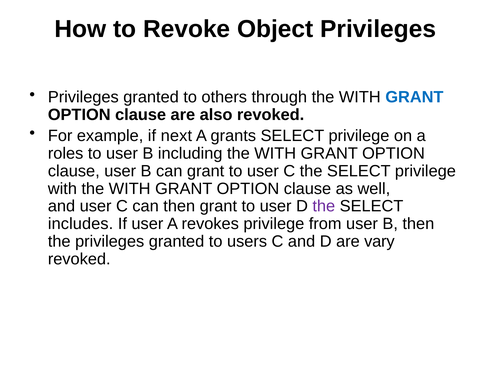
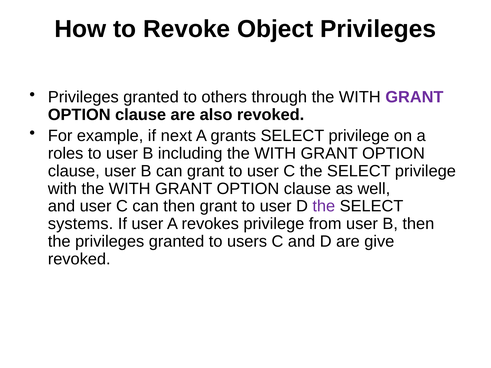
GRANT at (414, 97) colour: blue -> purple
includes: includes -> systems
vary: vary -> give
